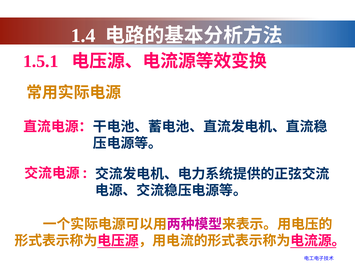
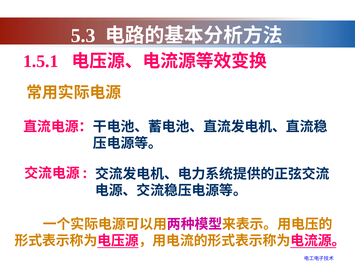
1.4: 1.4 -> 5.3
